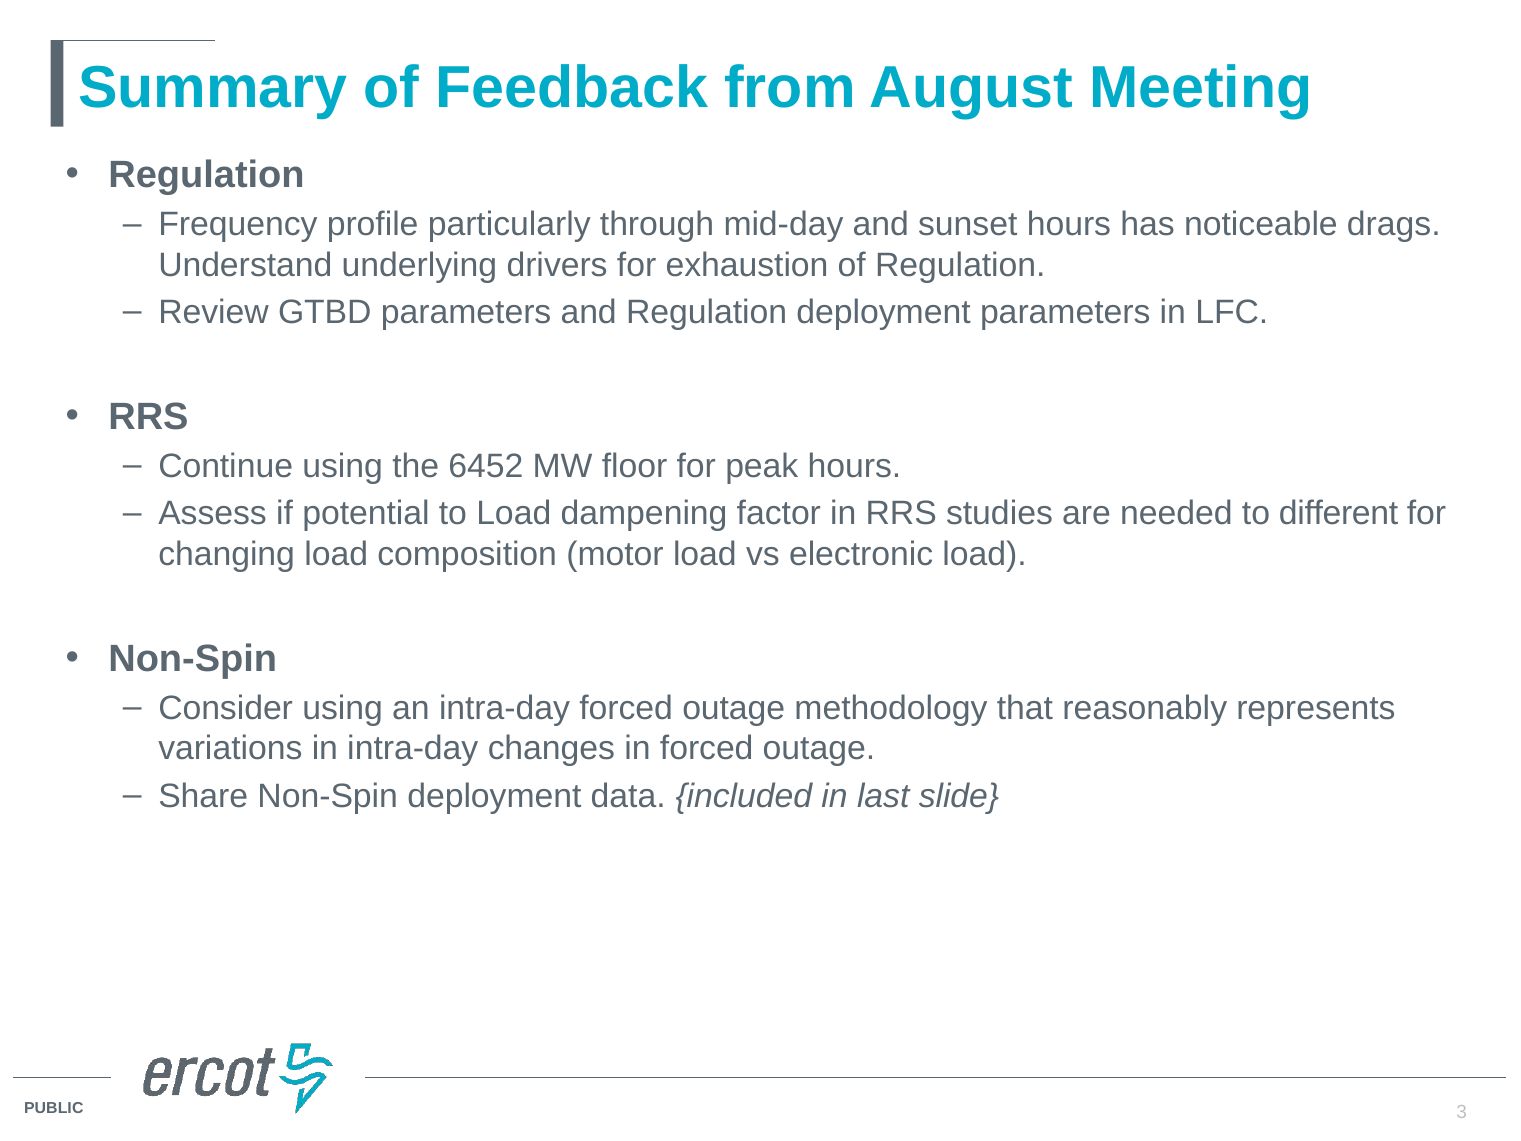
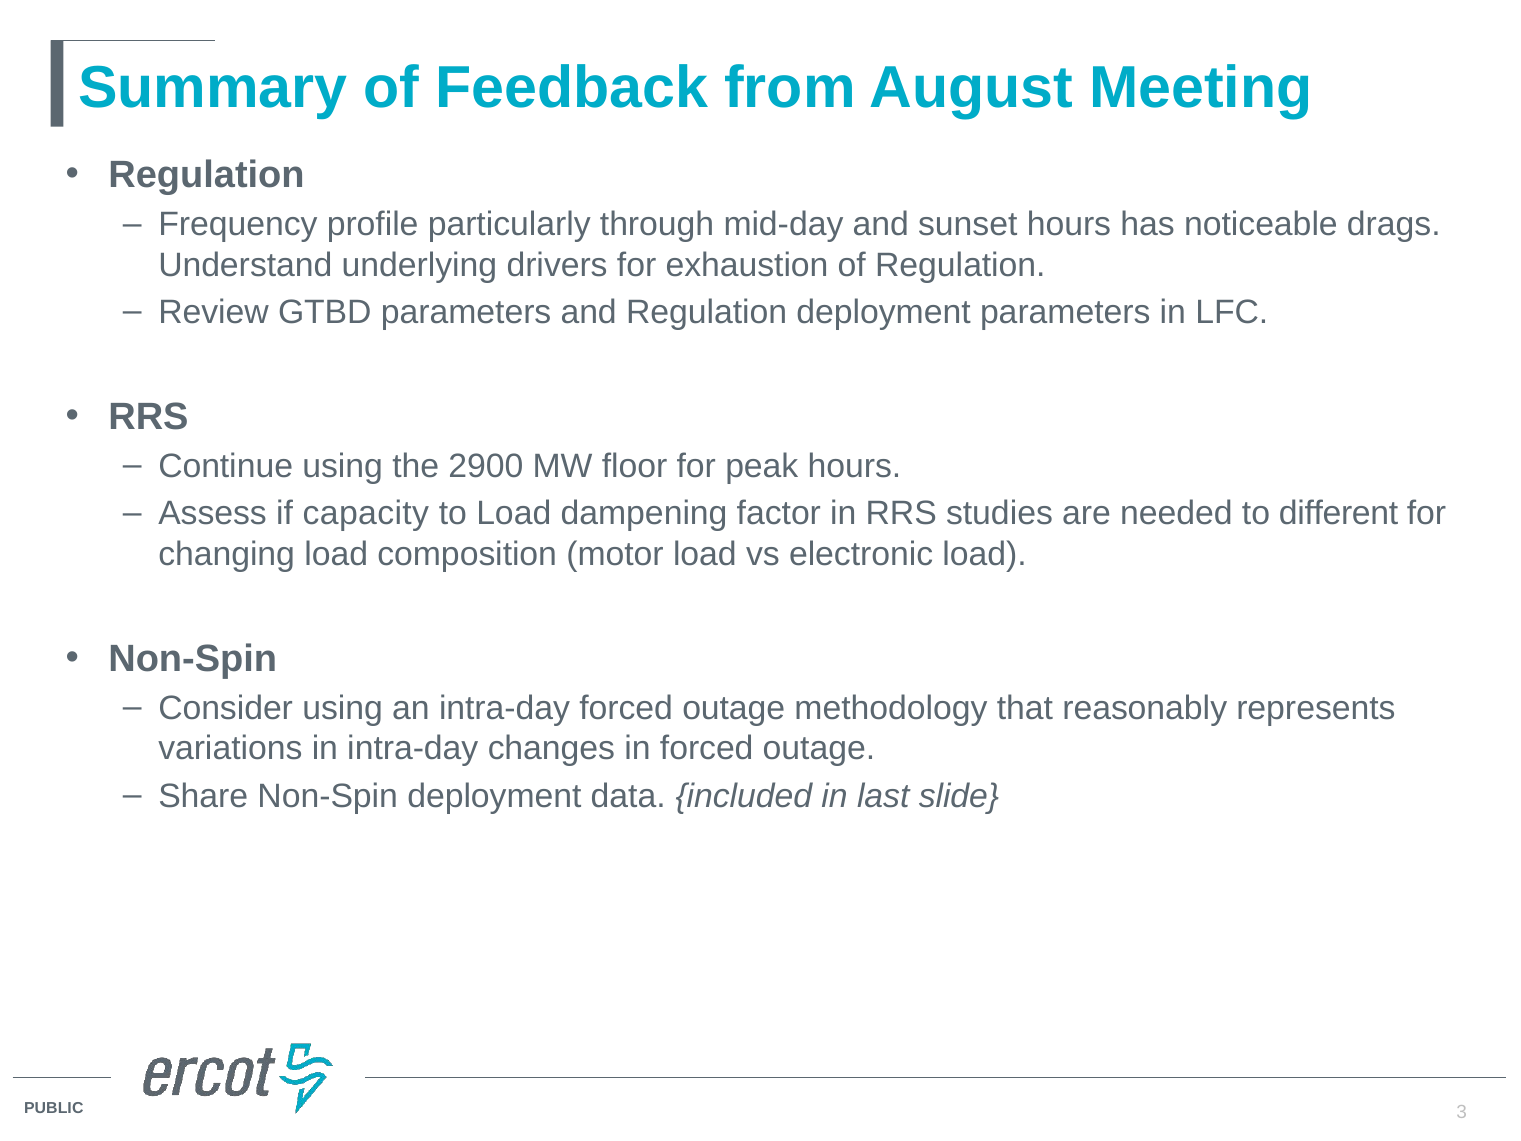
6452: 6452 -> 2900
potential: potential -> capacity
